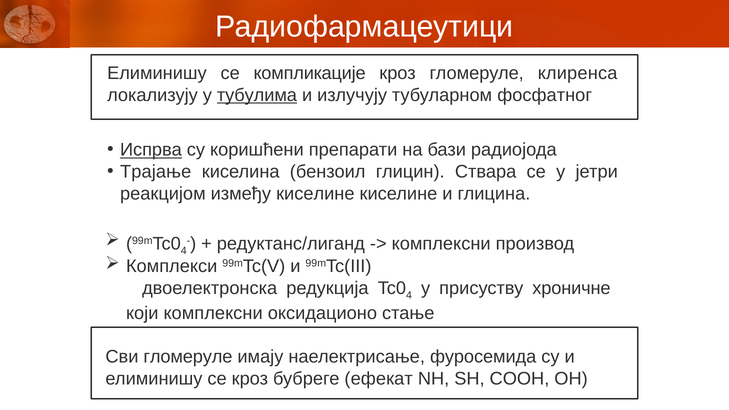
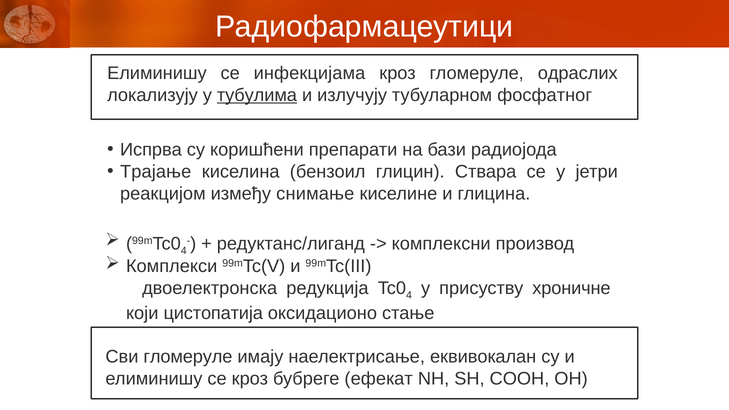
компликације: компликације -> инфекцијама
клиренса: клиренса -> одраслих
Испрва underline: present -> none
између киселине: киселине -> снимање
који комплексни: комплексни -> цистопатија
фуросемида: фуросемида -> еквивокалан
